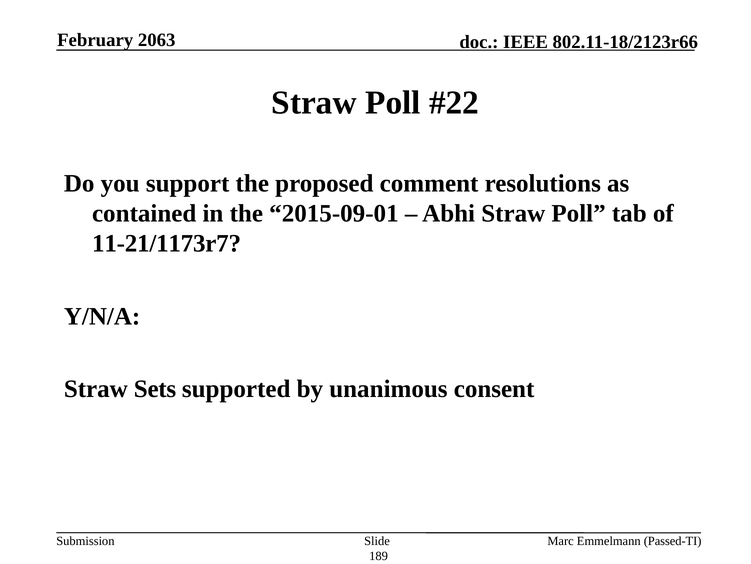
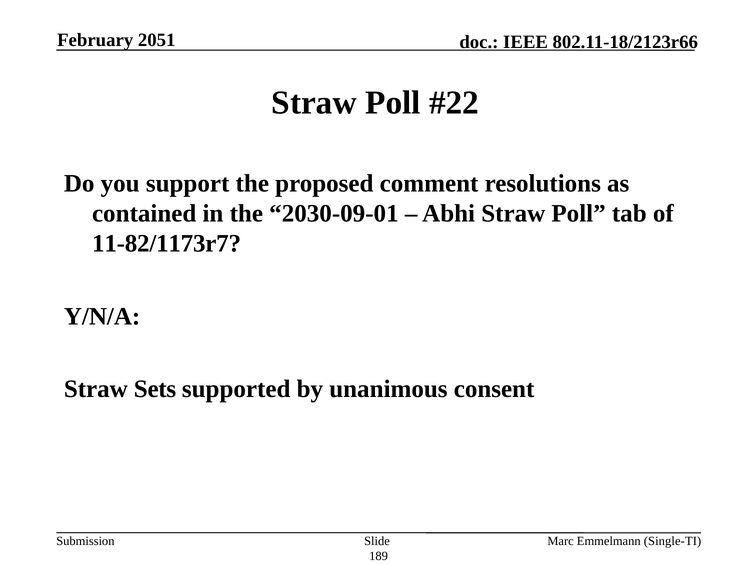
2063: 2063 -> 2051
2015-09-01: 2015-09-01 -> 2030-09-01
11-21/1173r7: 11-21/1173r7 -> 11-82/1173r7
Passed-TI: Passed-TI -> Single-TI
